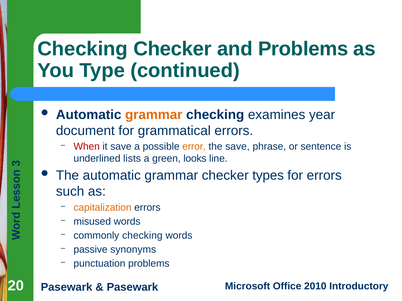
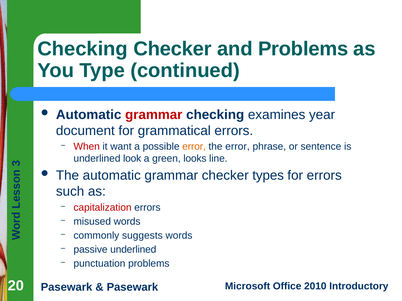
grammar at (154, 115) colour: orange -> red
it save: save -> want
the save: save -> error
lists: lists -> look
capitalization colour: orange -> red
commonly checking: checking -> suggests
passive synonyms: synonyms -> underlined
